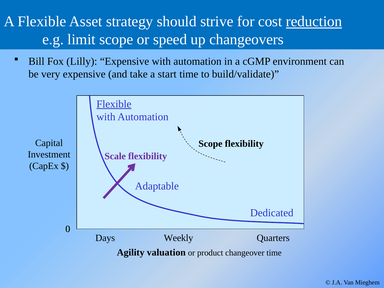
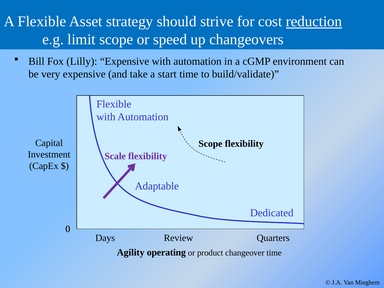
Flexible at (114, 104) underline: present -> none
Weekly: Weekly -> Review
valuation: valuation -> operating
